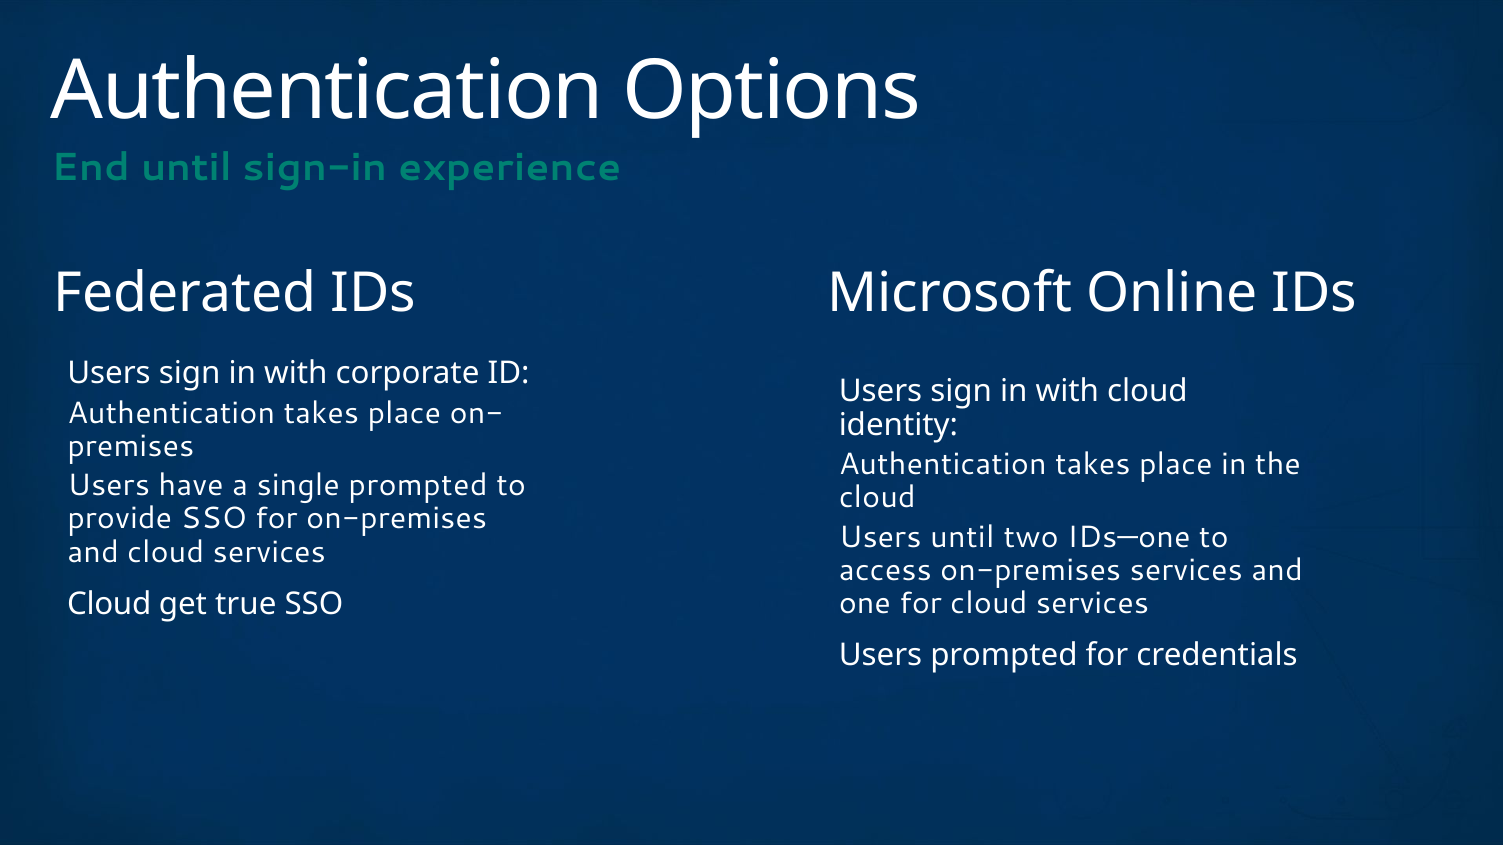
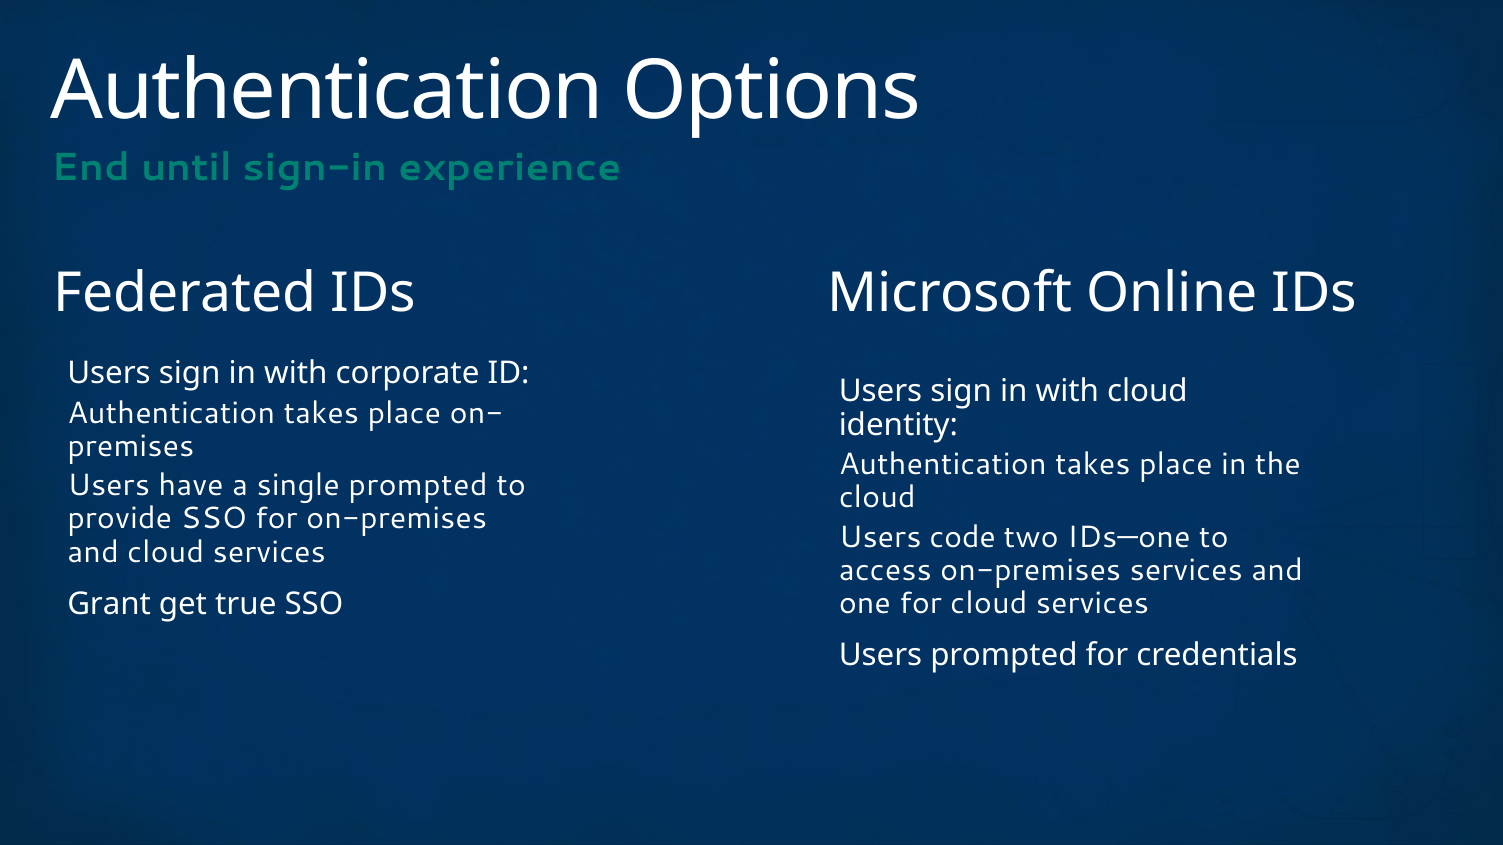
Users until: until -> code
Cloud at (109, 604): Cloud -> Grant
